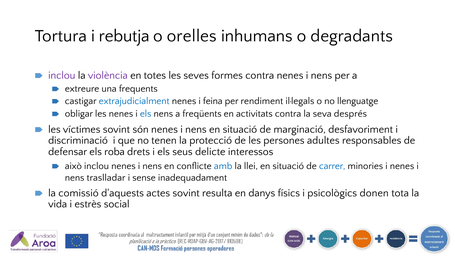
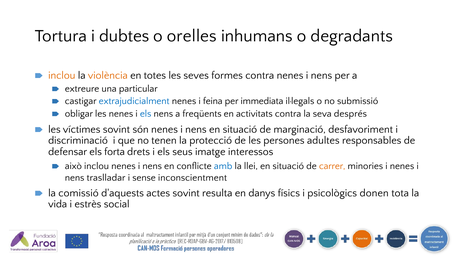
rebutja: rebutja -> dubtes
inclou at (62, 75) colour: purple -> orange
violència colour: purple -> orange
frequents: frequents -> particular
rendiment: rendiment -> immediata
llenguatge: llenguatge -> submissió
roba: roba -> forta
delicte: delicte -> imatge
carrer colour: blue -> orange
inadequadament: inadequadament -> inconscientment
